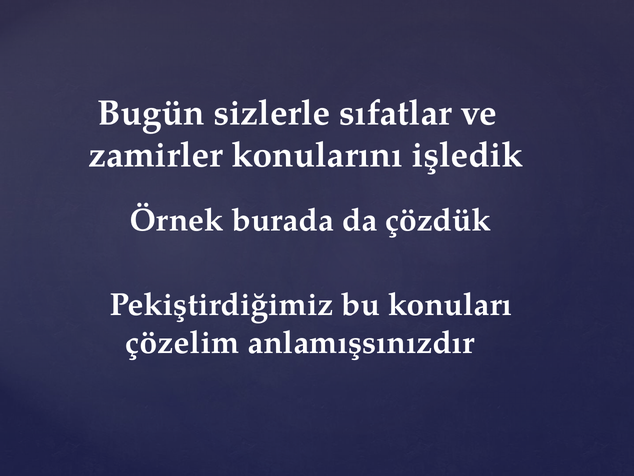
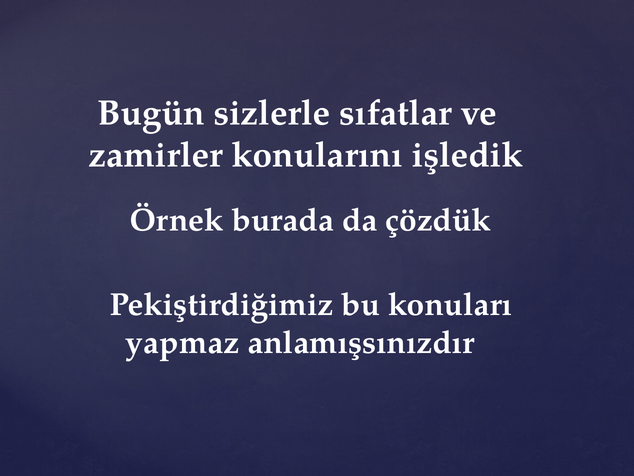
çözelim: çözelim -> yapmaz
